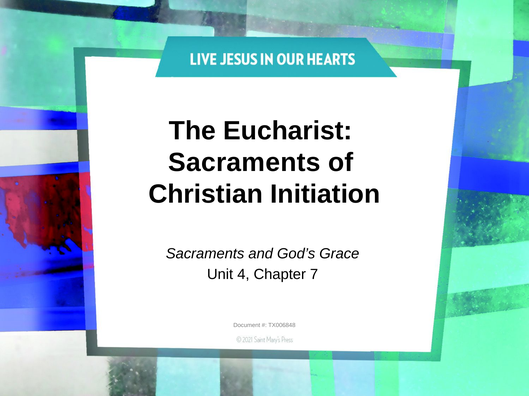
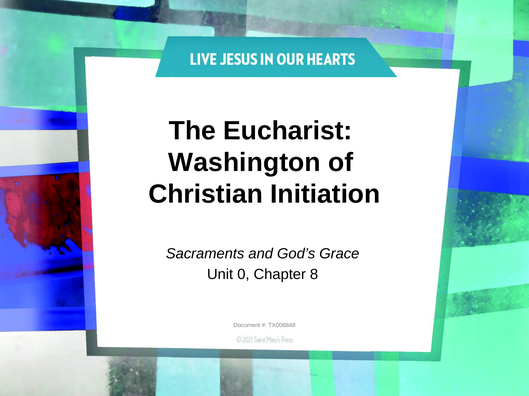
Sacraments at (244, 163): Sacraments -> Washington
4: 4 -> 0
7: 7 -> 8
